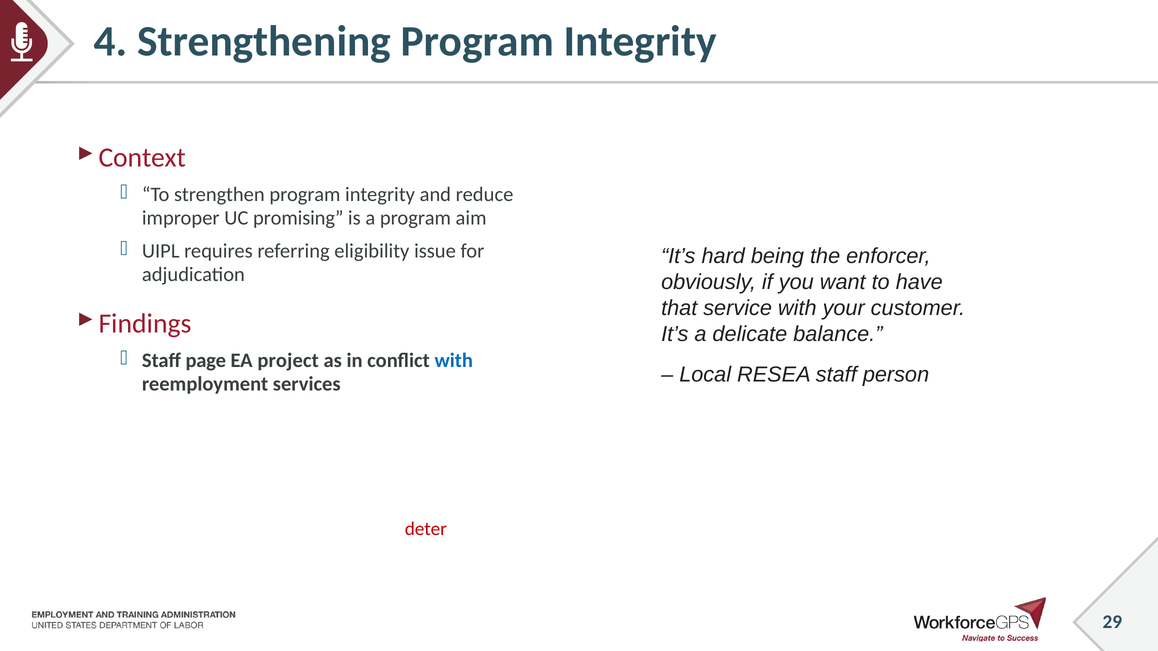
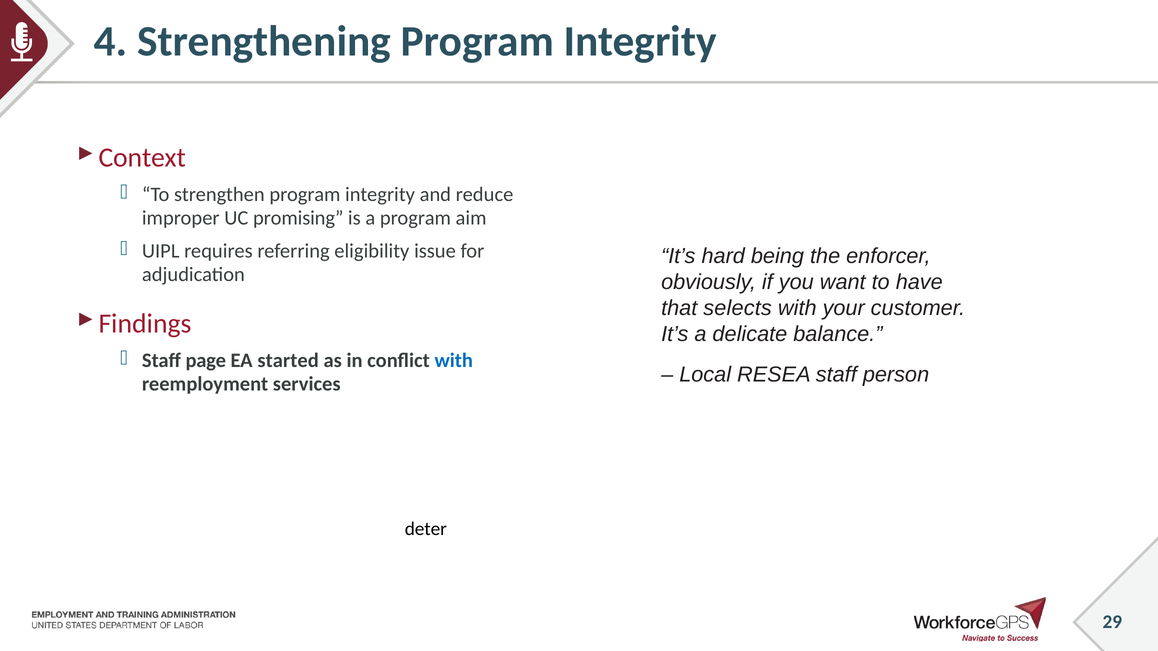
service: service -> selects
project: project -> started
deter colour: red -> black
